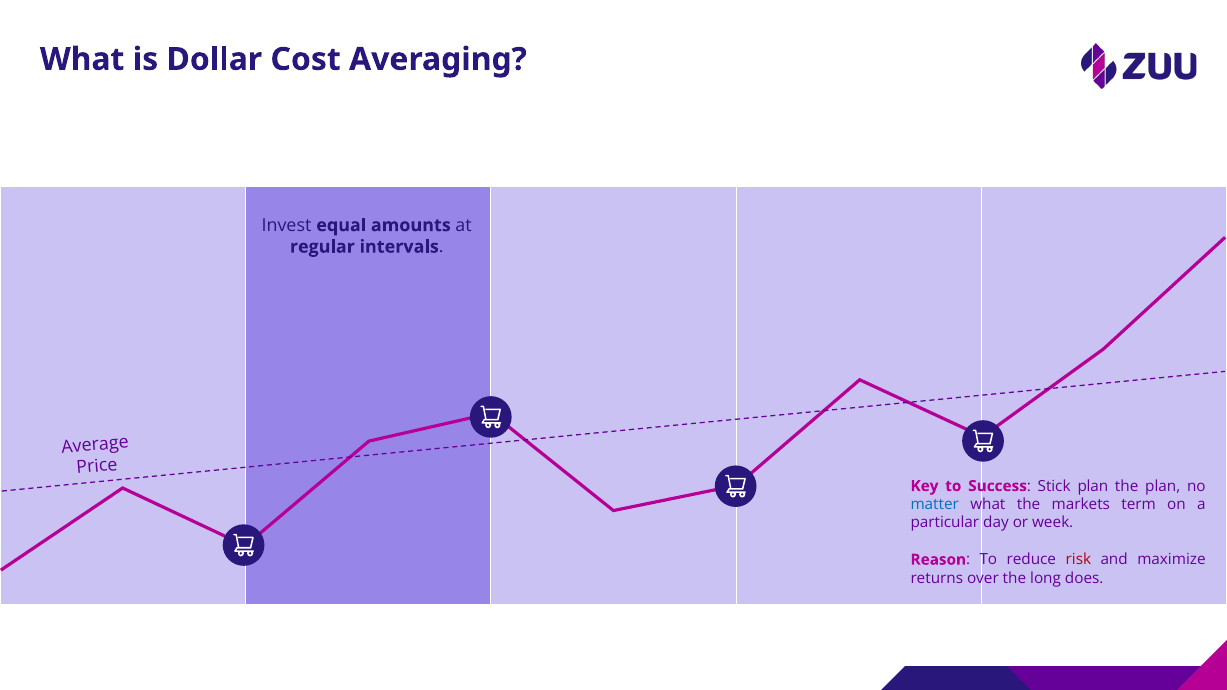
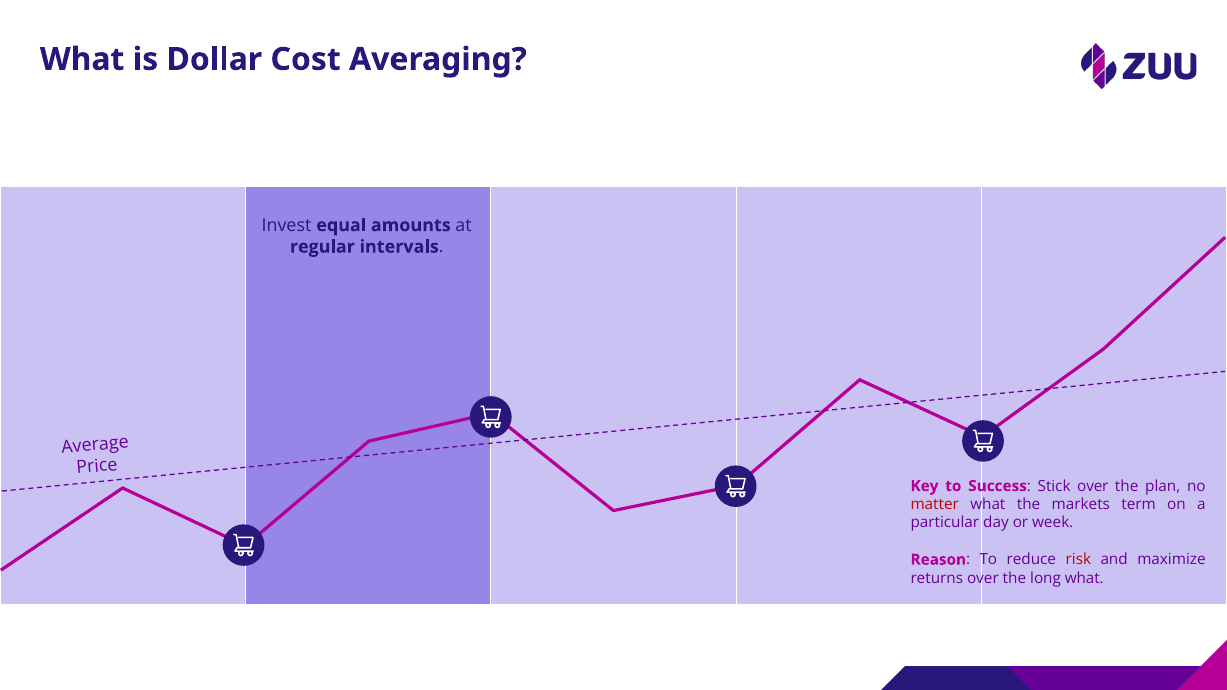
Stick plan: plan -> over
matter colour: blue -> red
long does: does -> what
